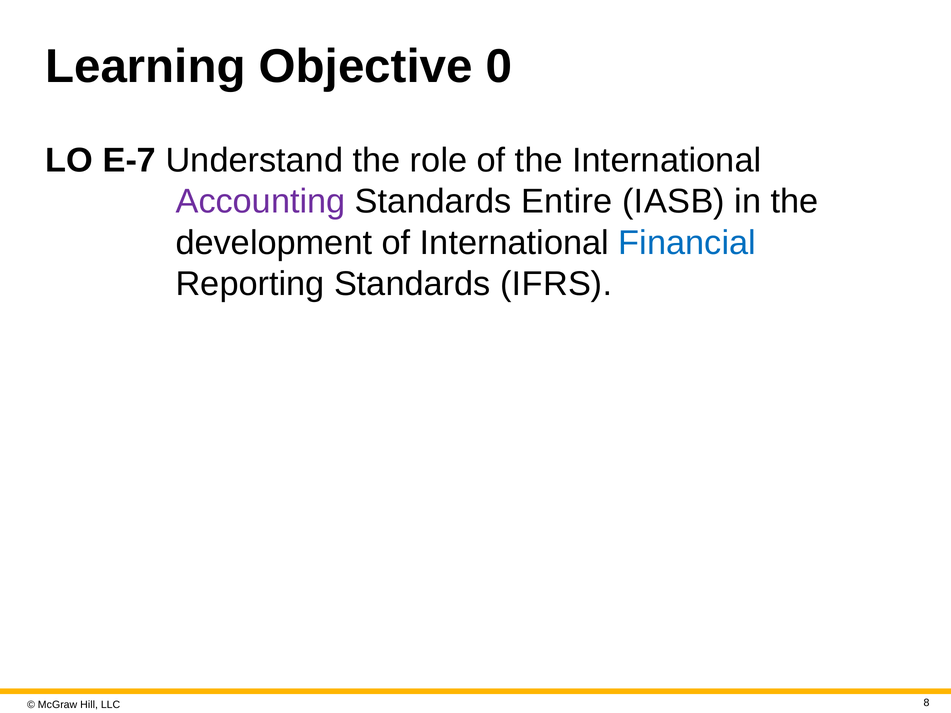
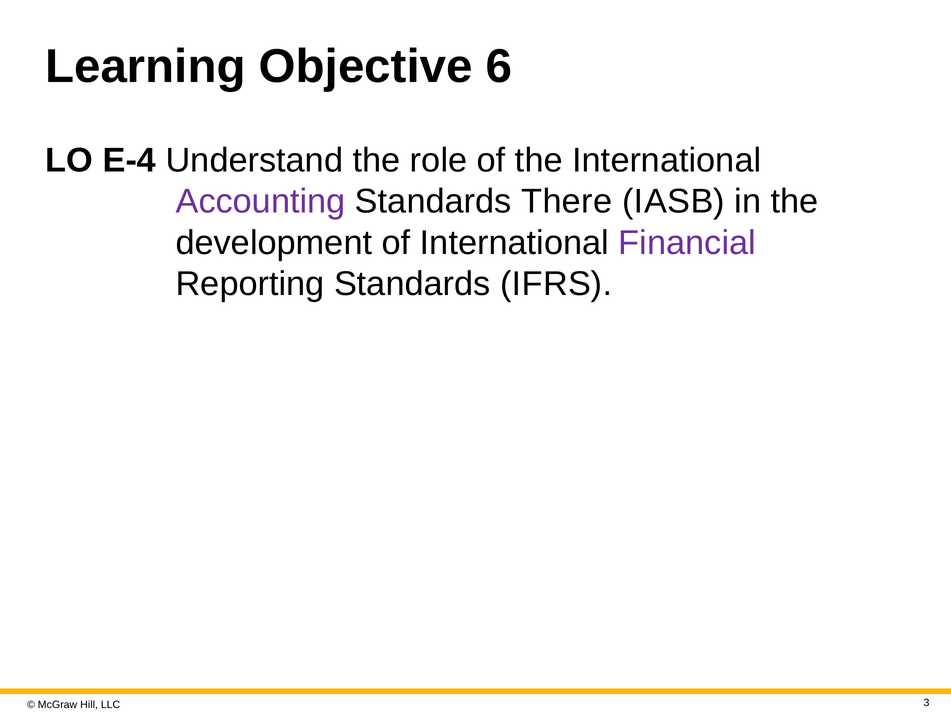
0: 0 -> 6
E-7: E-7 -> E-4
Entire: Entire -> There
Financial colour: blue -> purple
8: 8 -> 3
